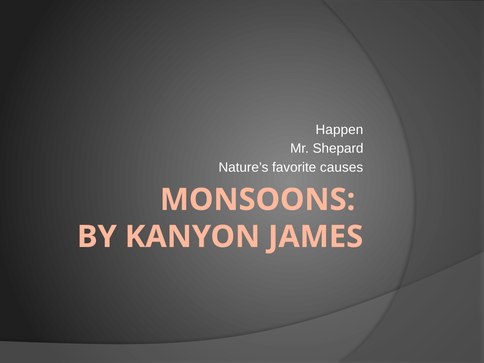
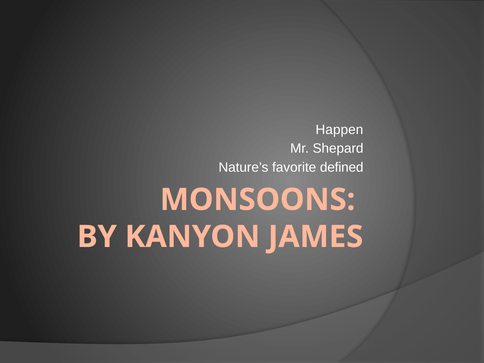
causes: causes -> defined
